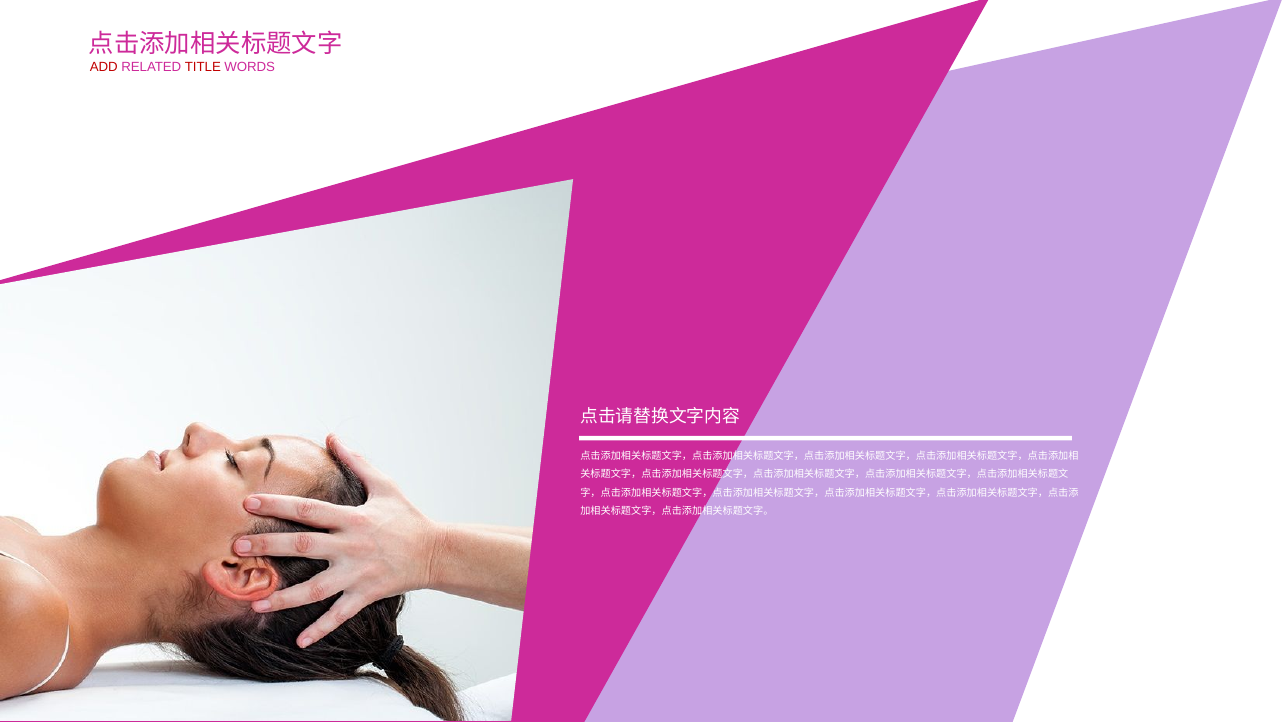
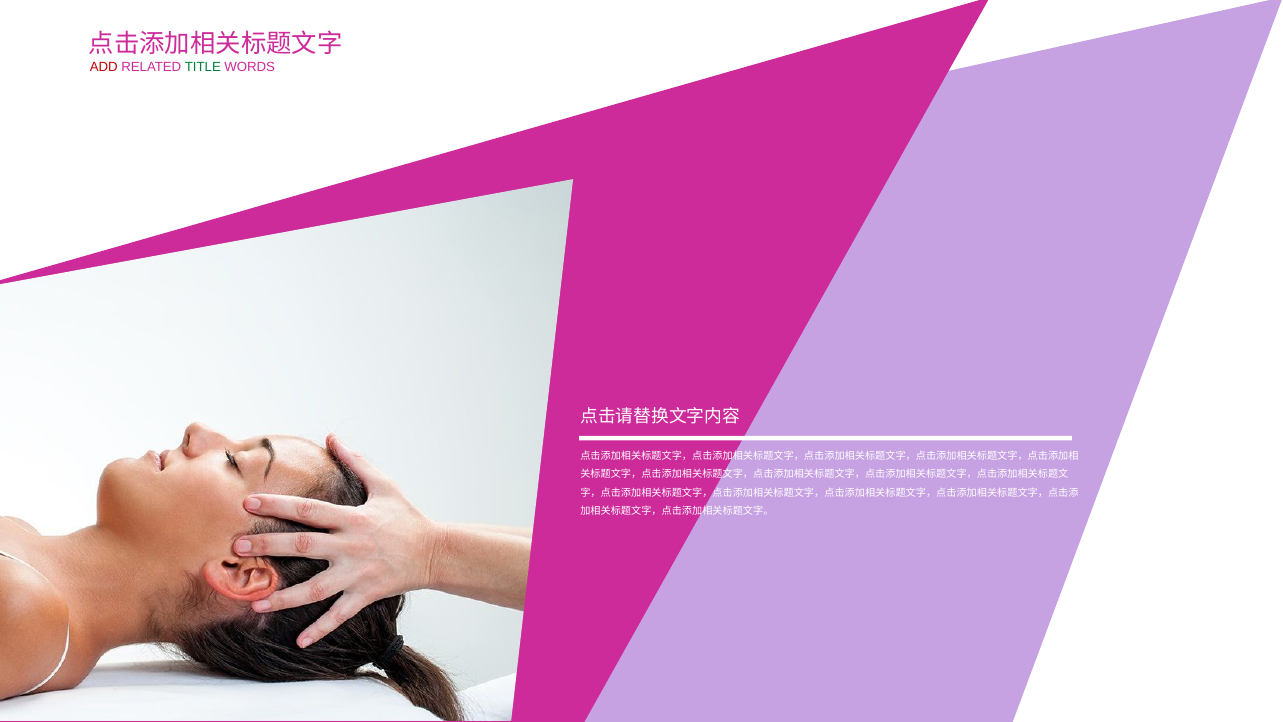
TITLE colour: red -> green
